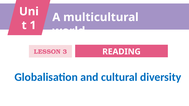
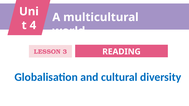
1: 1 -> 4
